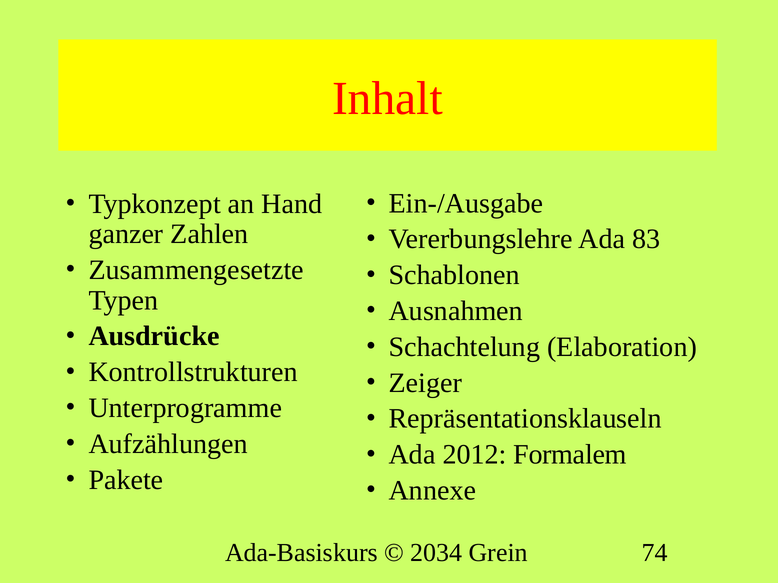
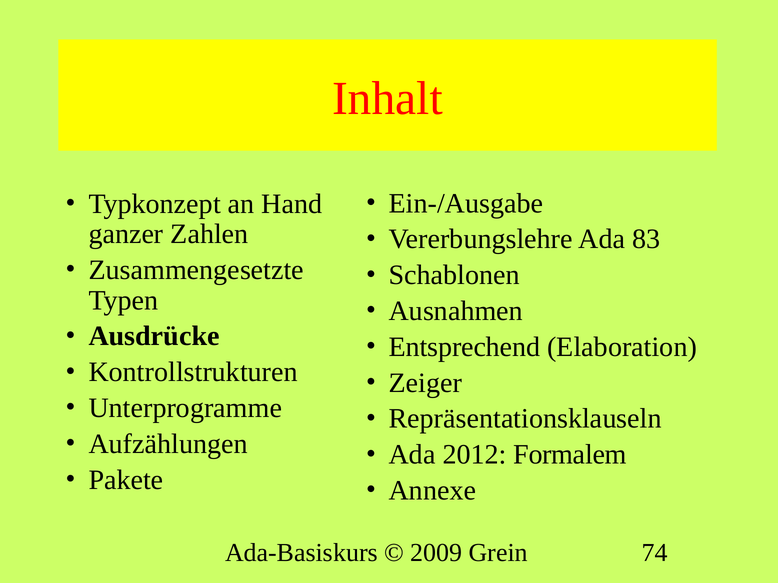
Schachtelung: Schachtelung -> Entsprechend
2034: 2034 -> 2009
